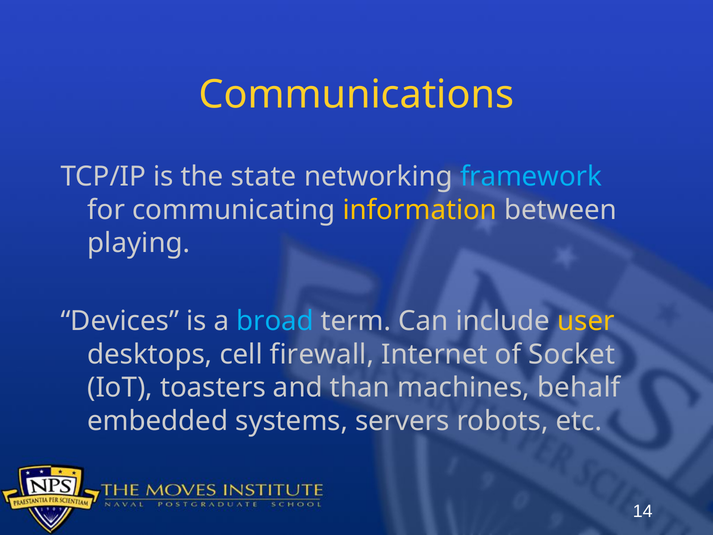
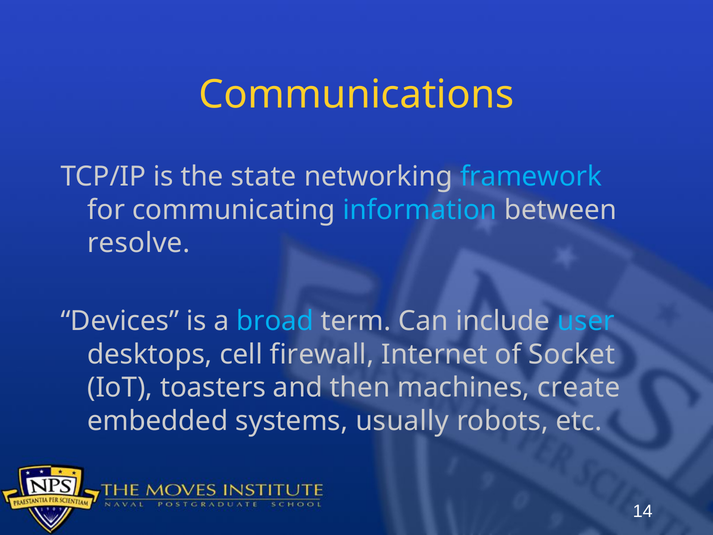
information colour: yellow -> light blue
playing: playing -> resolve
user colour: yellow -> light blue
than: than -> then
behalf: behalf -> create
servers: servers -> usually
